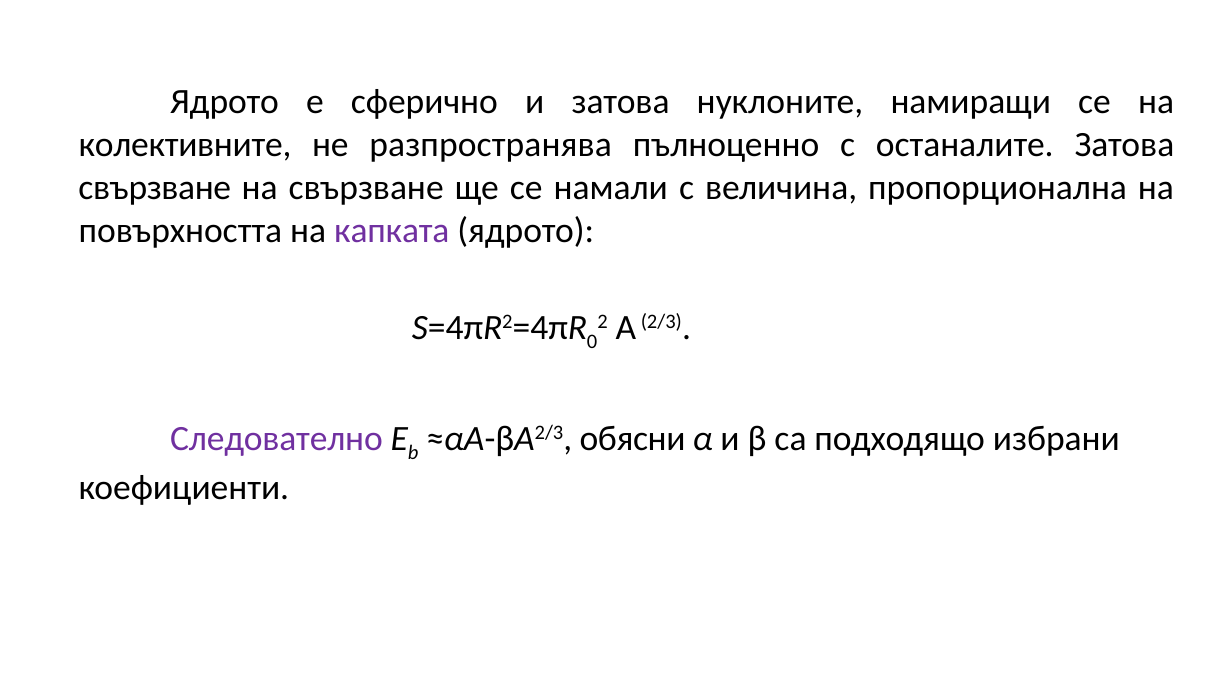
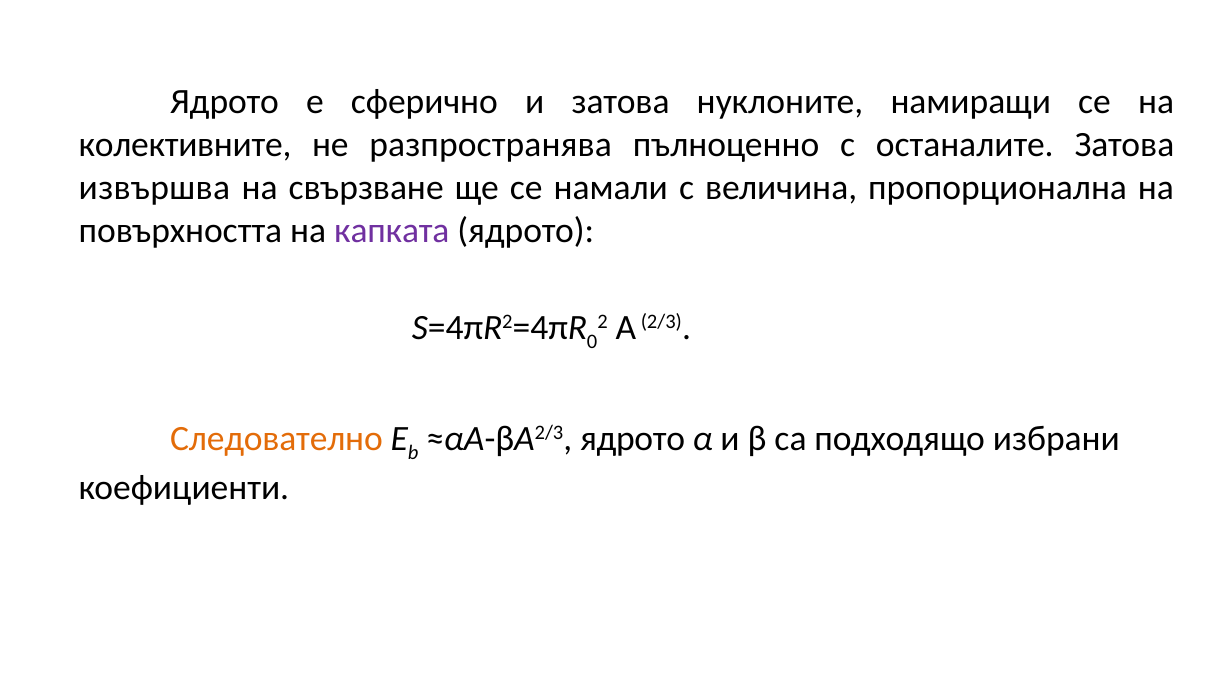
свързване at (155, 188): свързване -> извършва
Следователно colour: purple -> orange
≈αA-βA2/3 обясни: обясни -> ядрото
